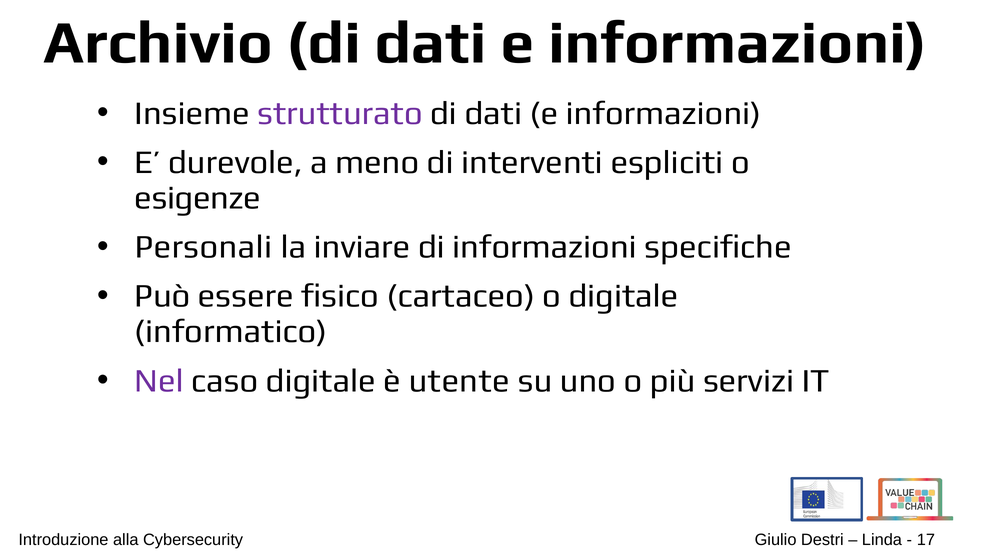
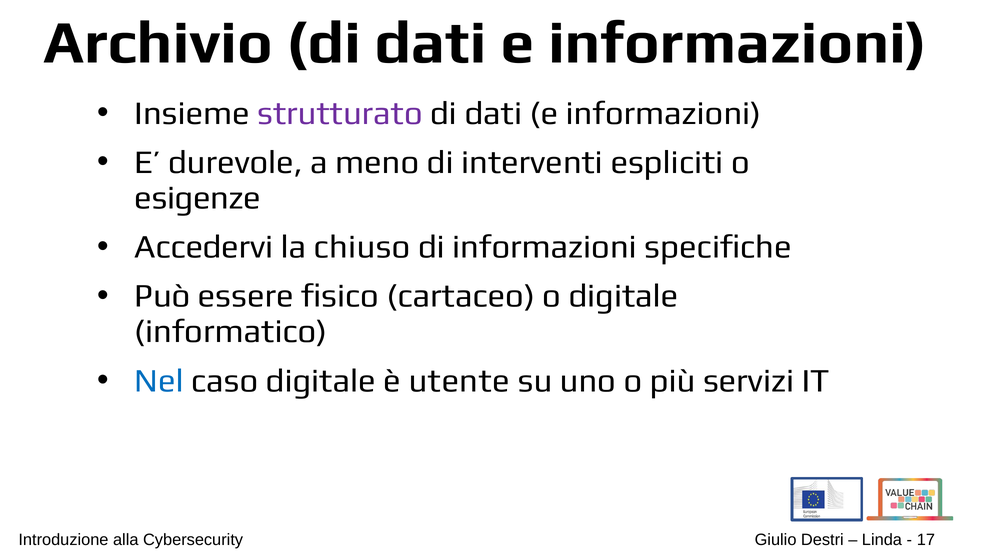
Personali: Personali -> Accedervi
inviare: inviare -> chiuso
Nel colour: purple -> blue
